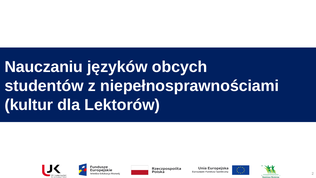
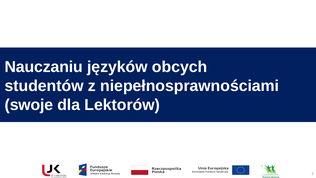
kultur: kultur -> swoje
